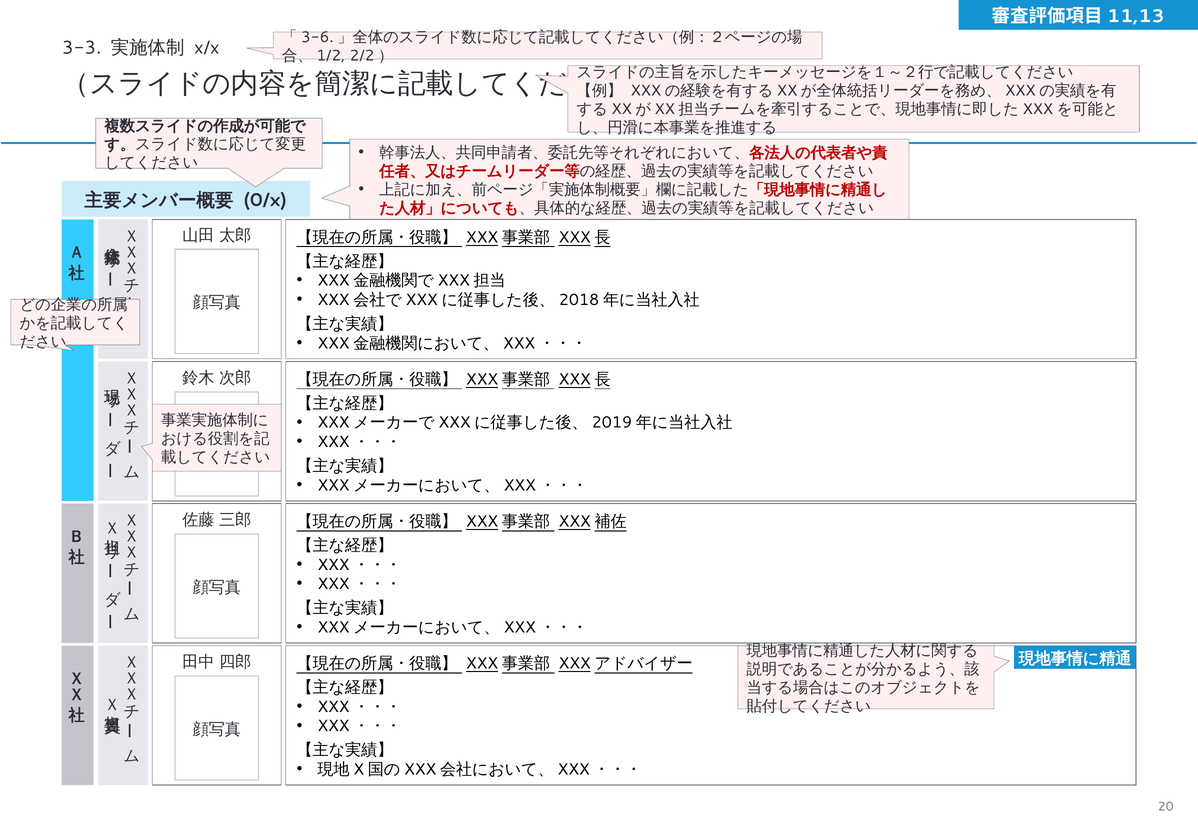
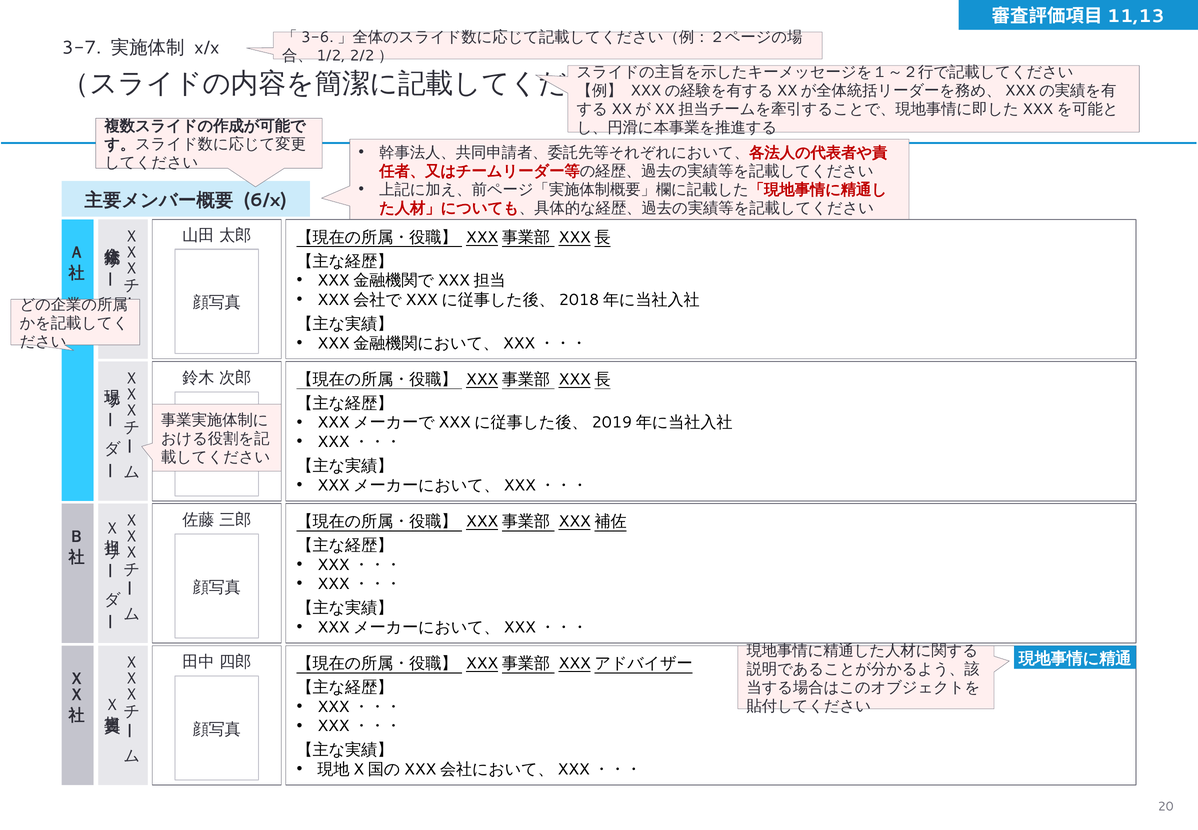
3-3: 3-3 -> 3-7
0/x: 0/x -> 6/x
